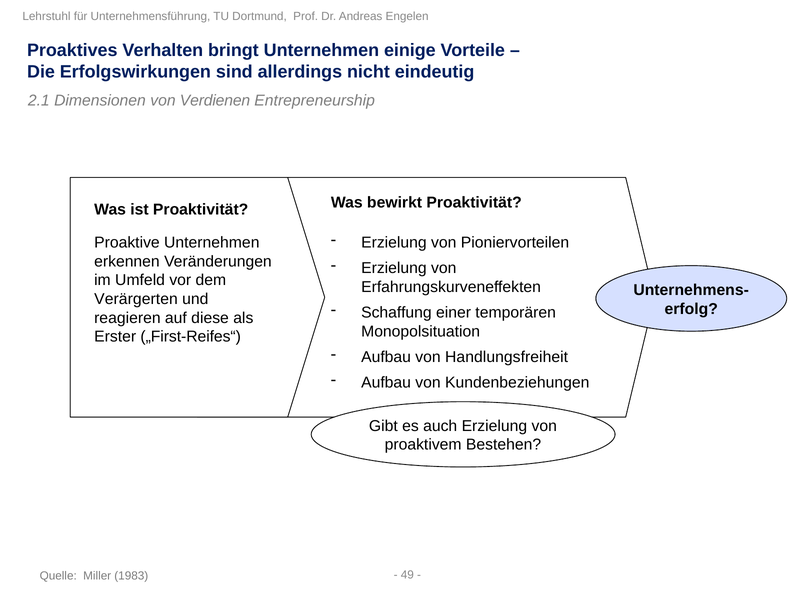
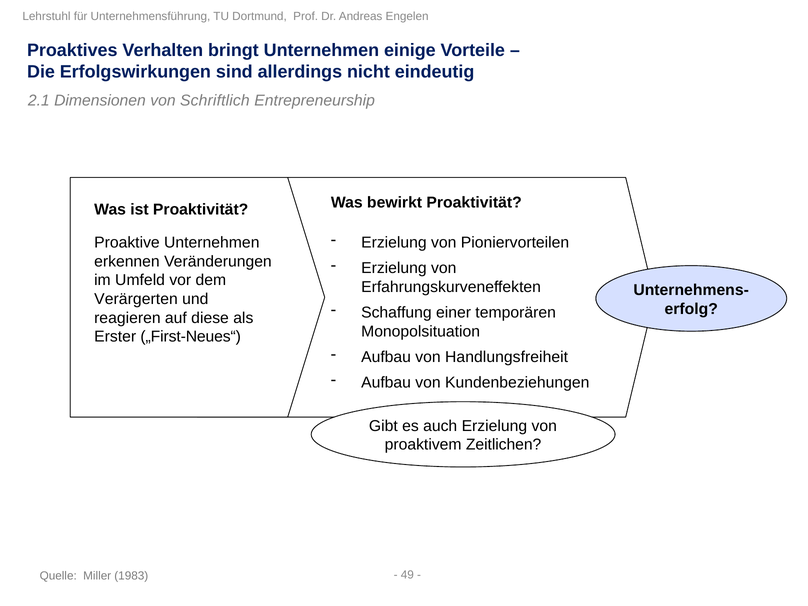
Verdienen: Verdienen -> Schriftlich
„First-Reifes“: „First-Reifes“ -> „First-Neues“
Bestehen: Bestehen -> Zeitlichen
